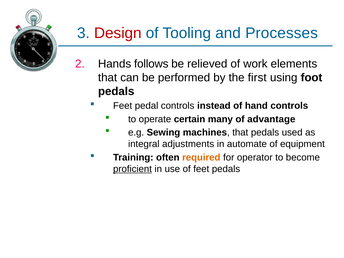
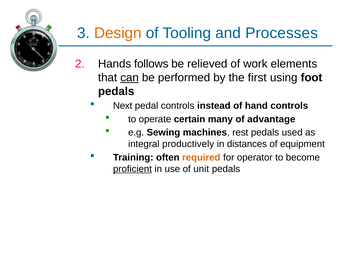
Design colour: red -> orange
can underline: none -> present
Feet at (123, 106): Feet -> Next
machines that: that -> rest
adjustments: adjustments -> productively
automate: automate -> distances
of feet: feet -> unit
